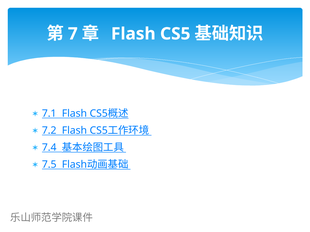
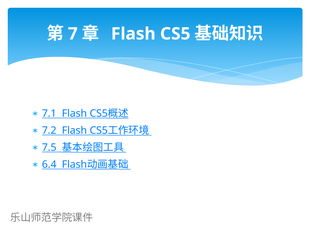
7.4: 7.4 -> 7.5
7.5: 7.5 -> 6.4
